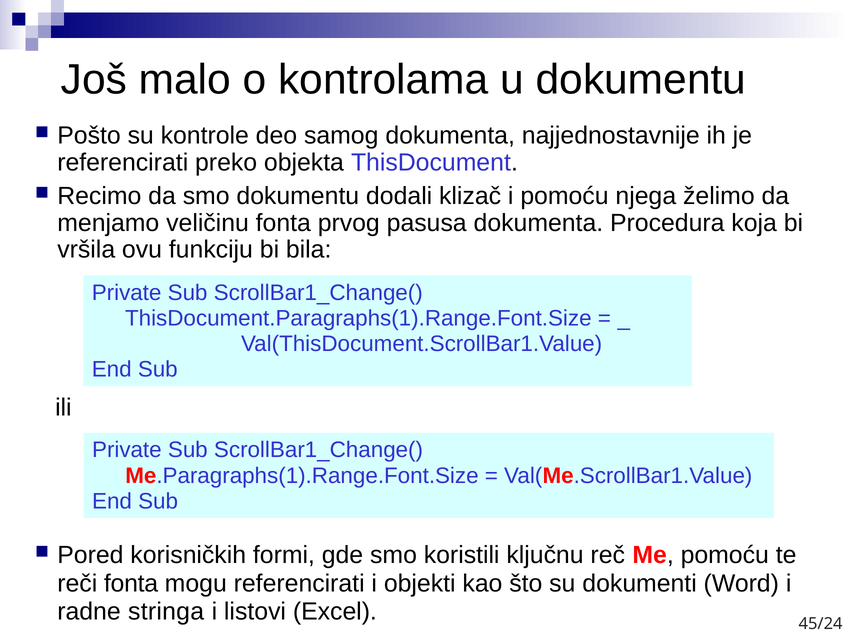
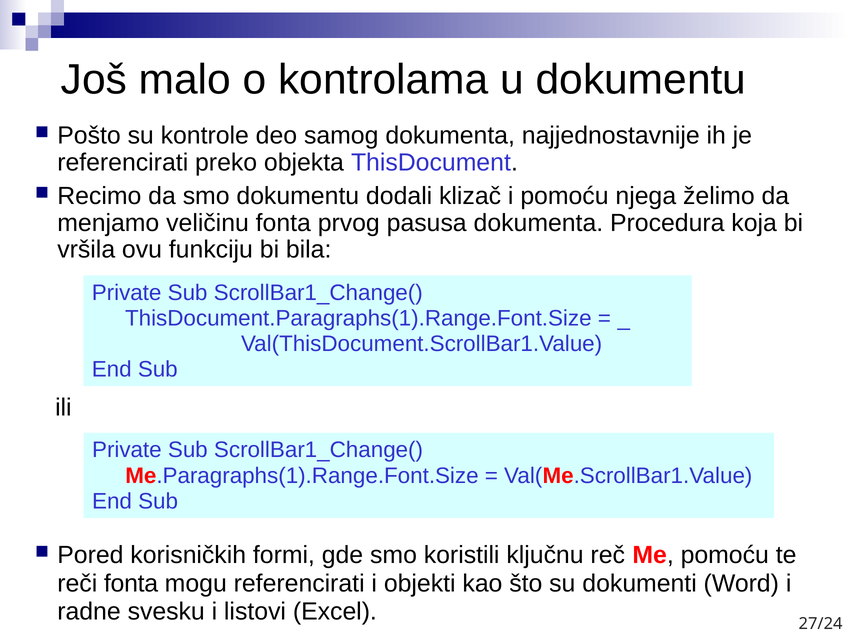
stringa: stringa -> svesku
45/24: 45/24 -> 27/24
